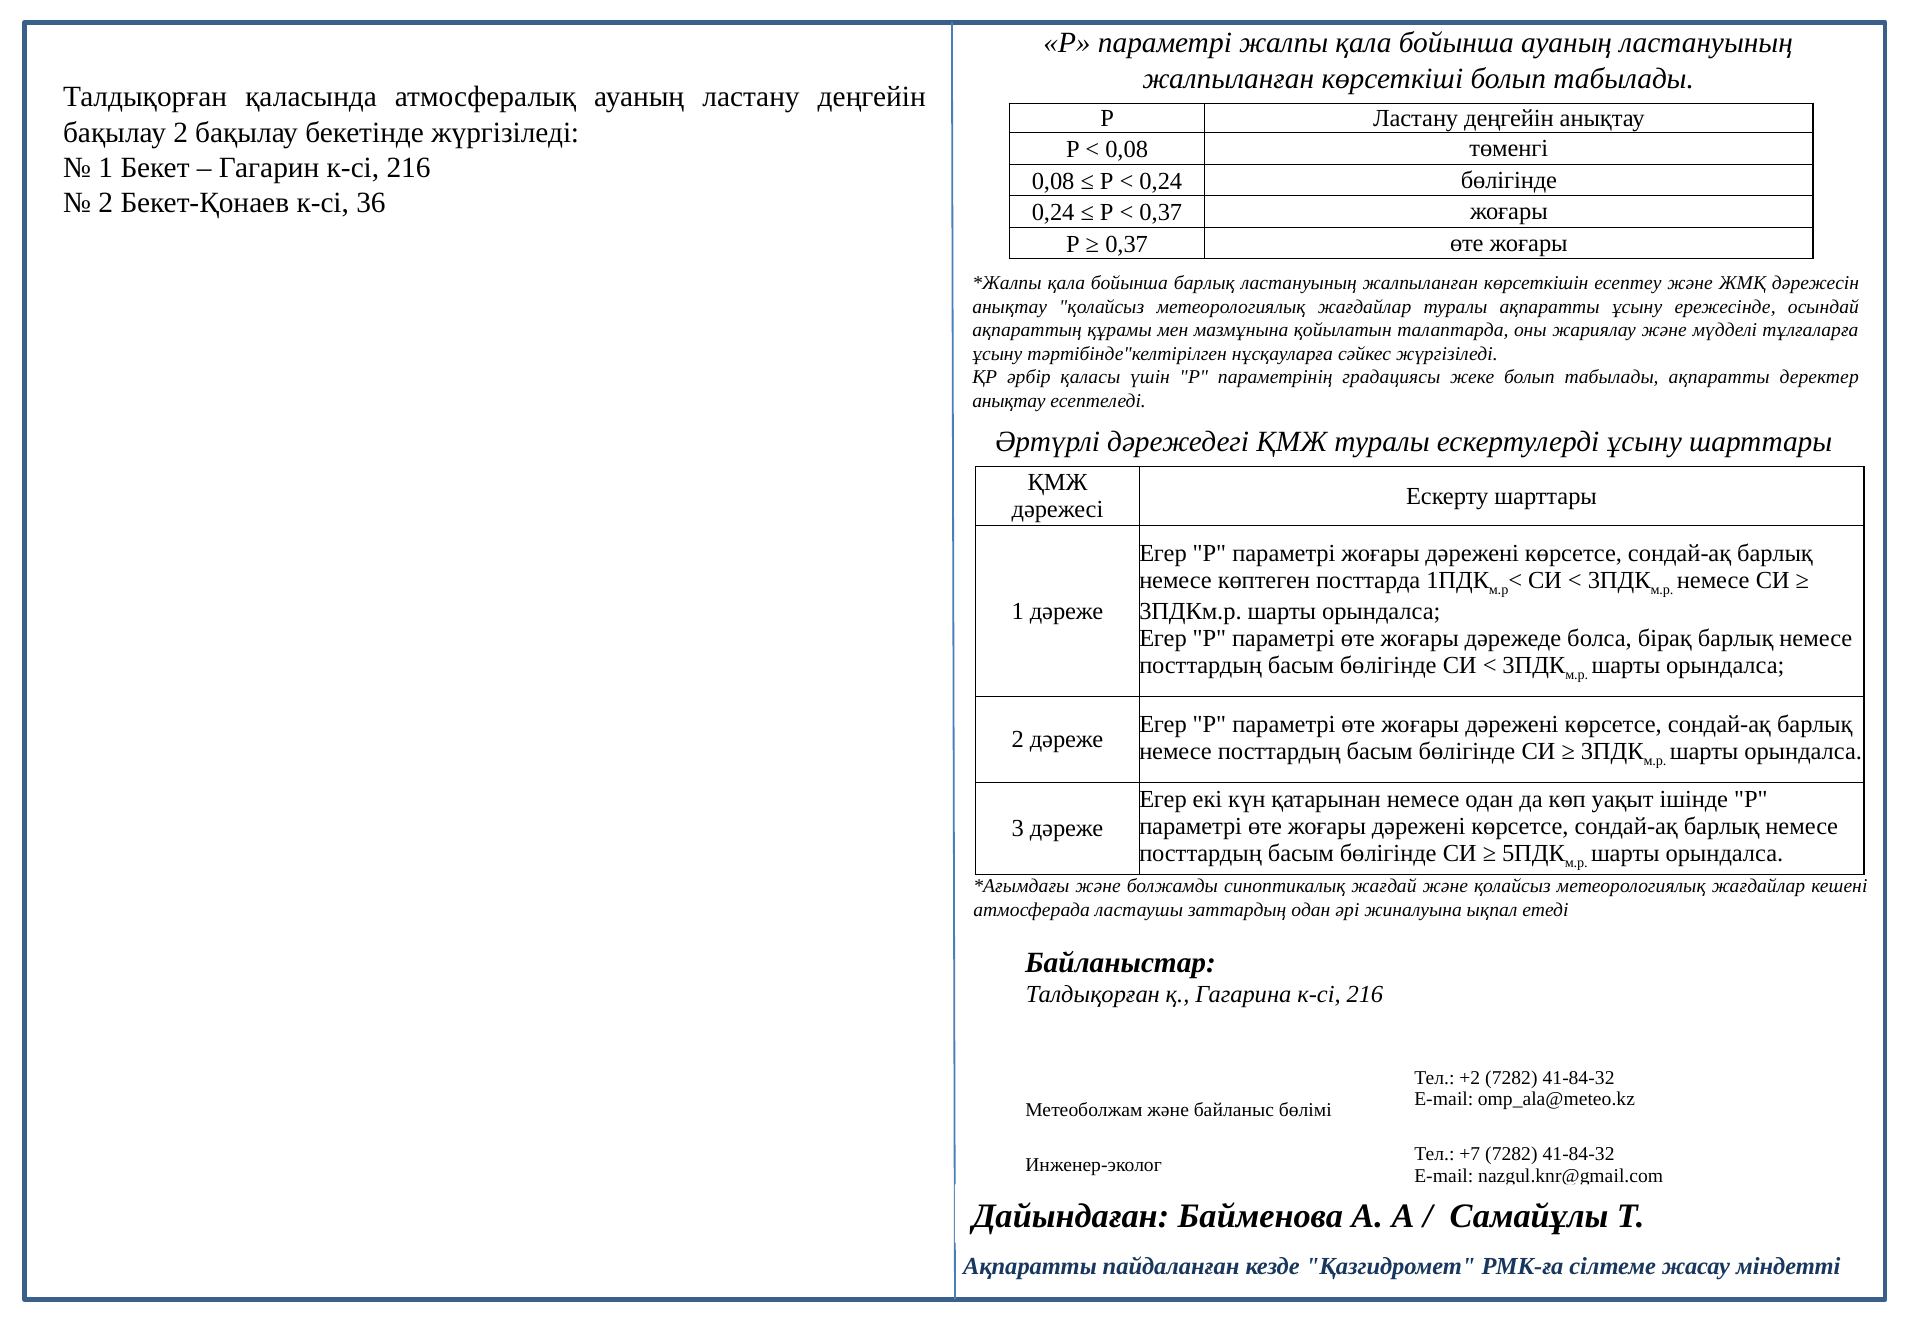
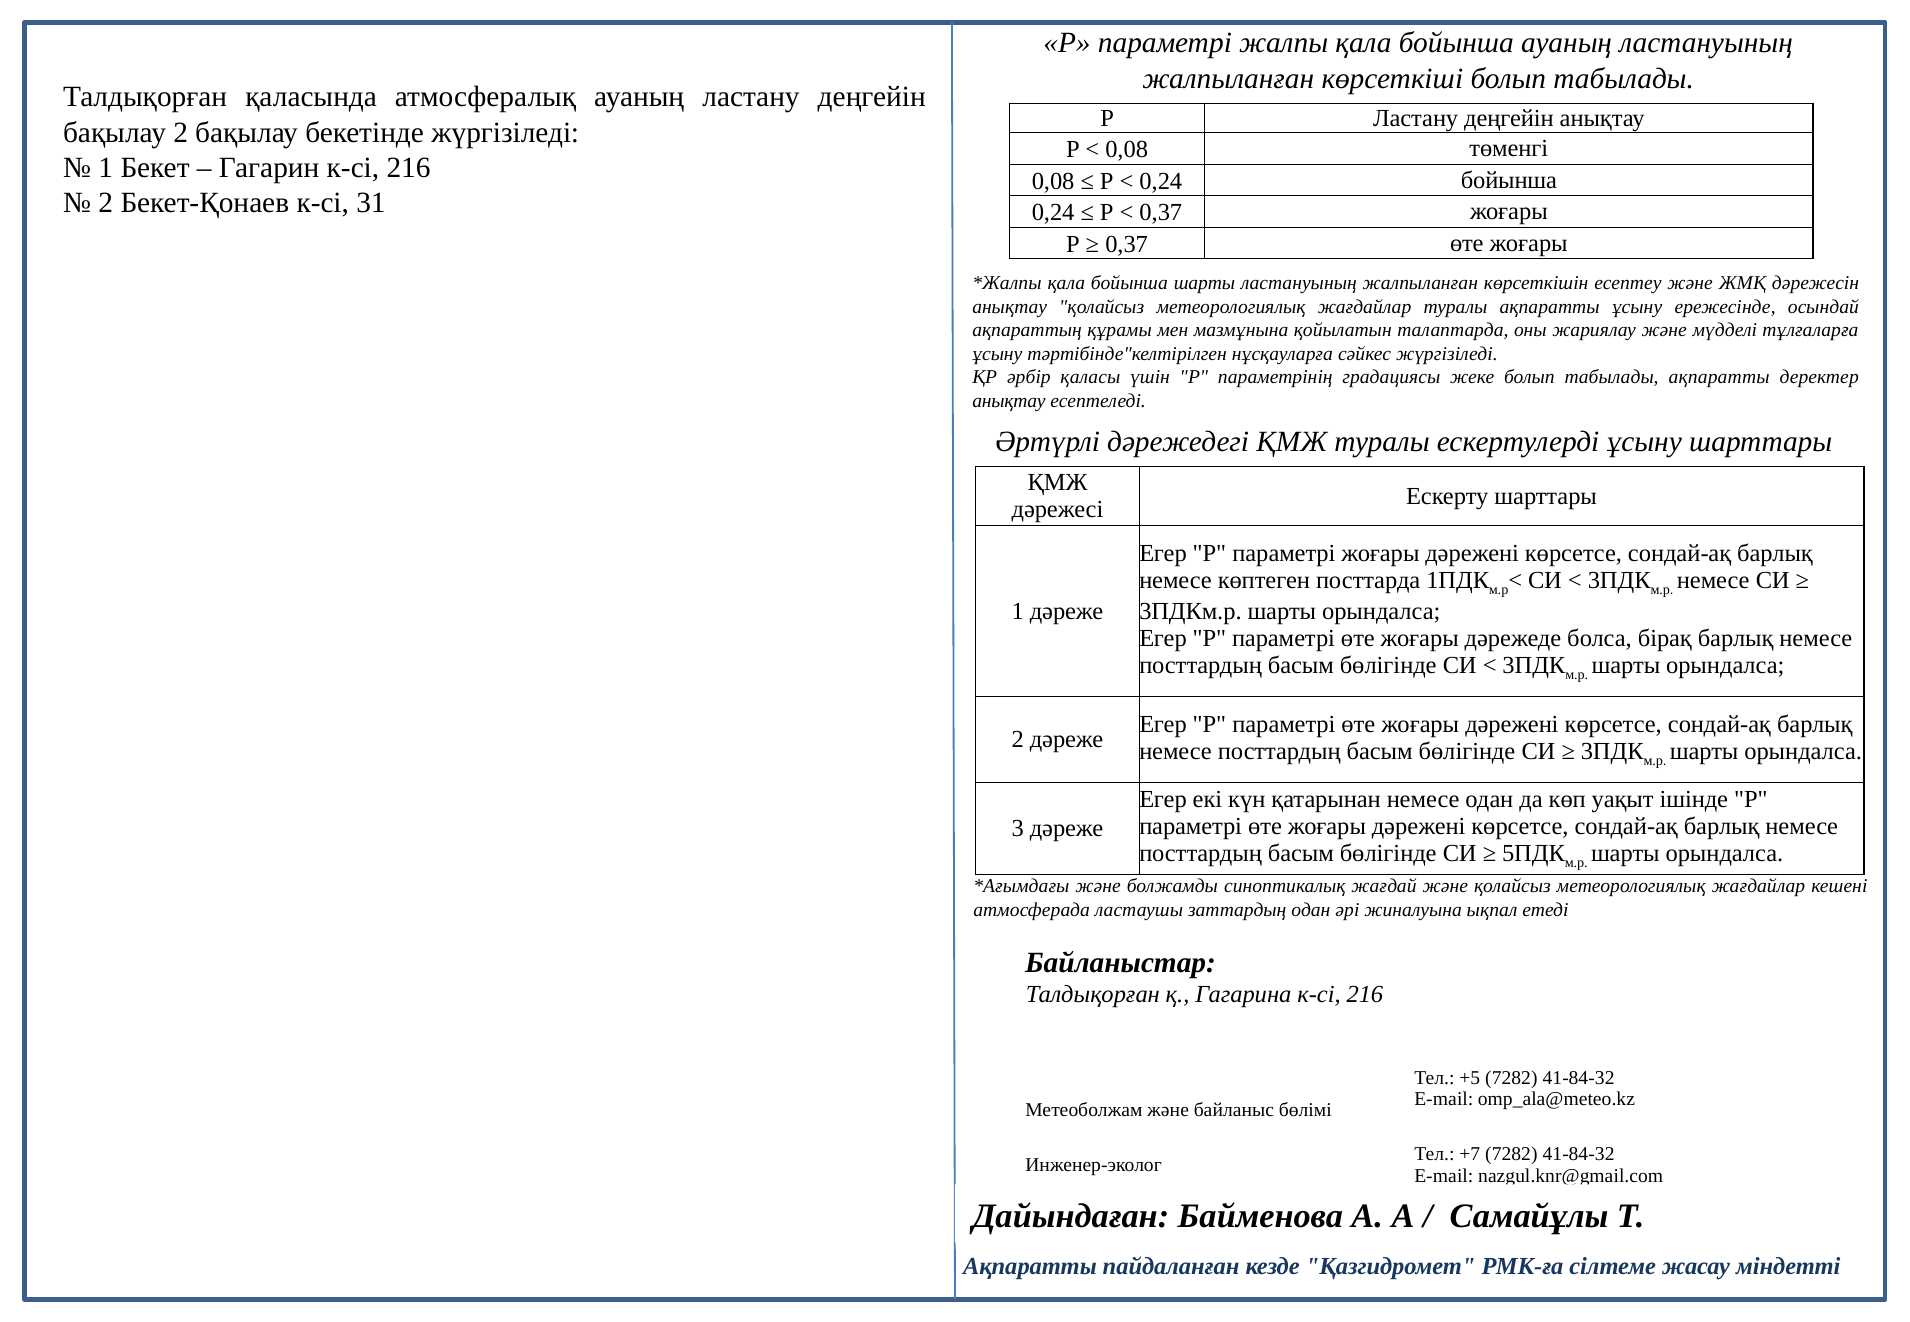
0,24 бөлігінде: бөлігінде -> бойынша
36: 36 -> 31
бойынша барлық: барлық -> шарты
+2: +2 -> +5
